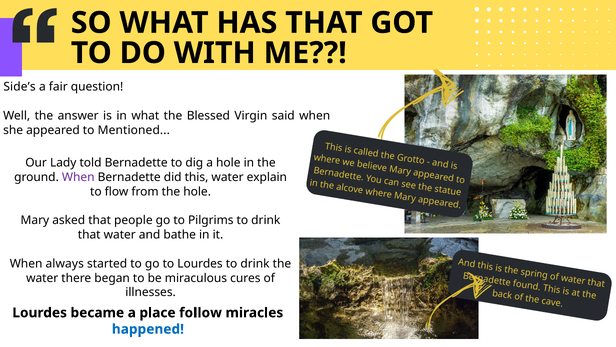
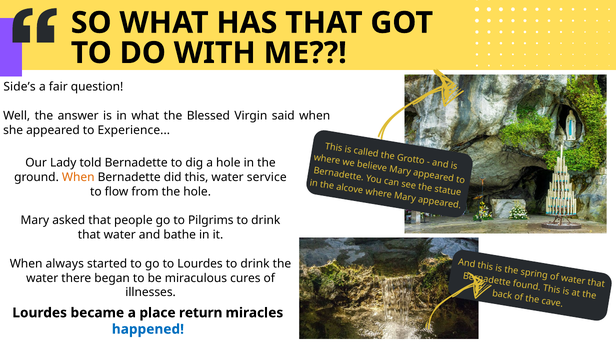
Mentioned: Mentioned -> Experience
When at (78, 177) colour: purple -> orange
explain: explain -> service
follow: follow -> return
